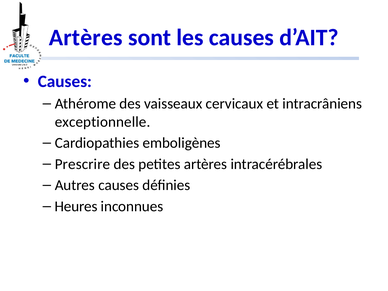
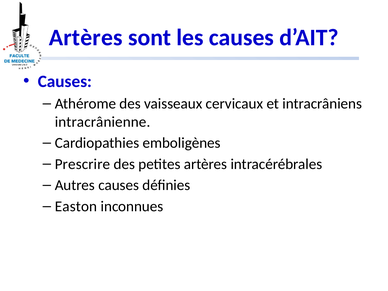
exceptionnelle: exceptionnelle -> intracrânienne
Heures: Heures -> Easton
